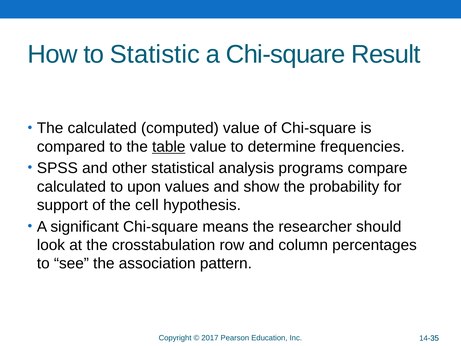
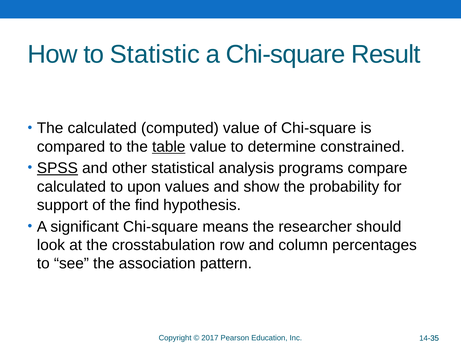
frequencies: frequencies -> constrained
SPSS underline: none -> present
cell: cell -> find
